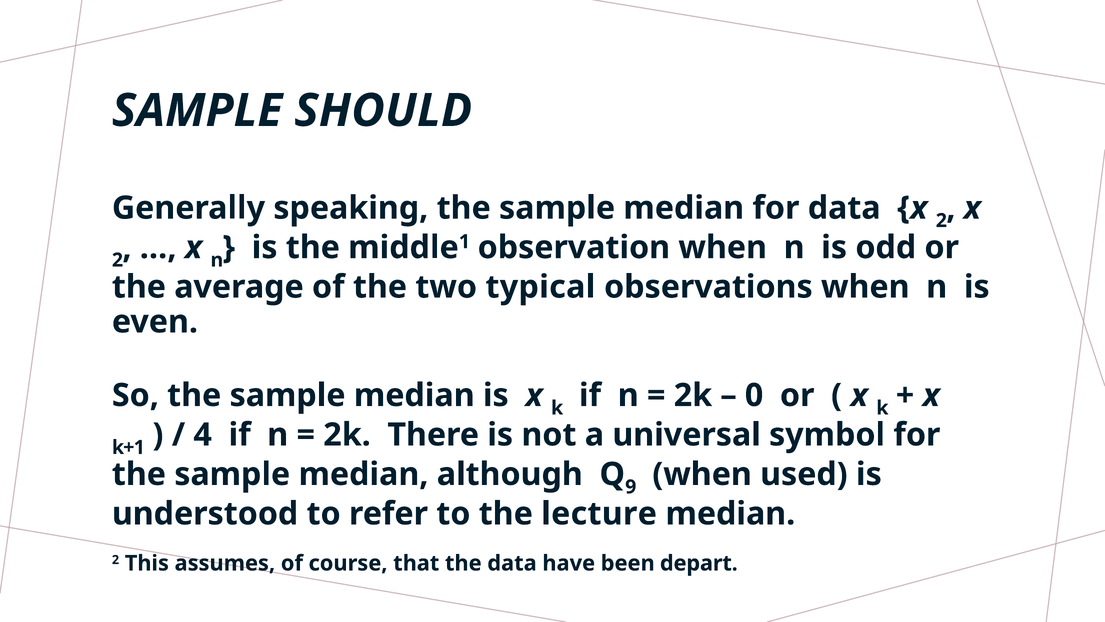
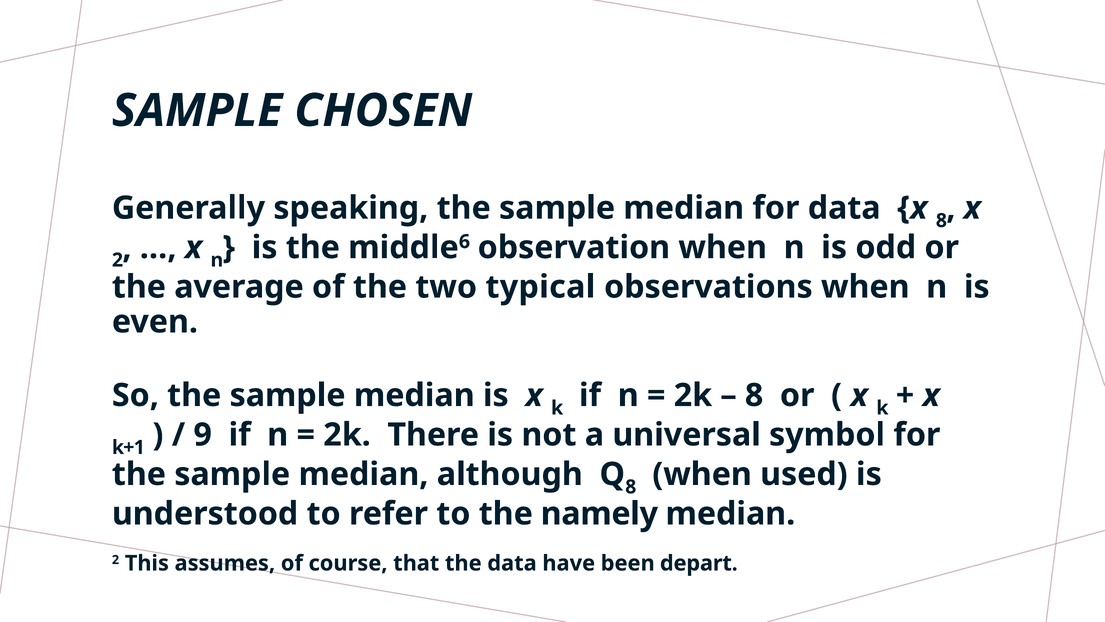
SHOULD: SHOULD -> CHOSEN
data x 2: 2 -> 8
1: 1 -> 6
0 at (754, 395): 0 -> 8
4: 4 -> 9
9 at (631, 487): 9 -> 8
lecture: lecture -> namely
